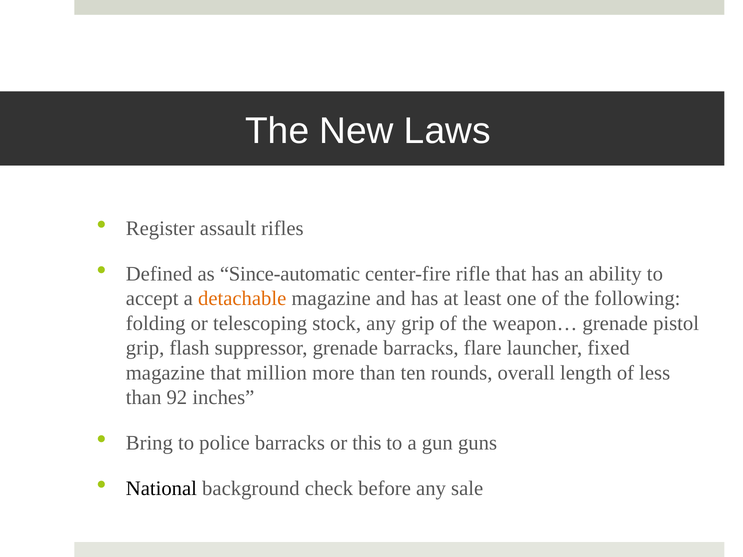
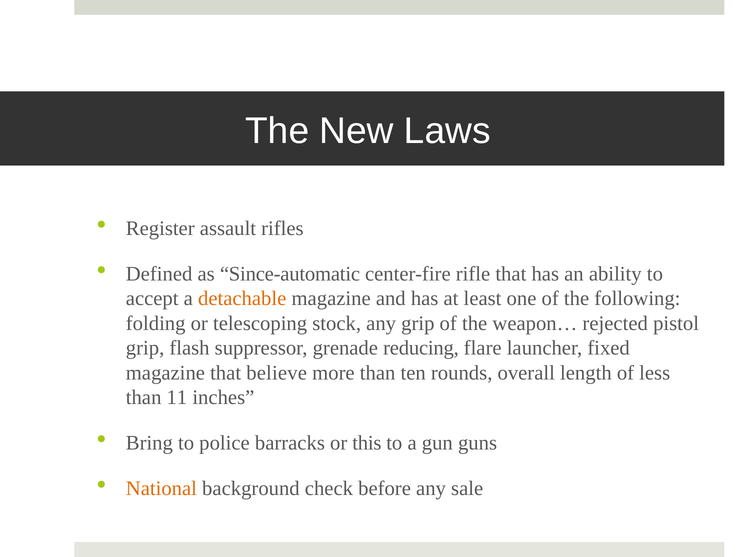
weapon… grenade: grenade -> rejected
grenade barracks: barracks -> reducing
million: million -> believe
92: 92 -> 11
National colour: black -> orange
